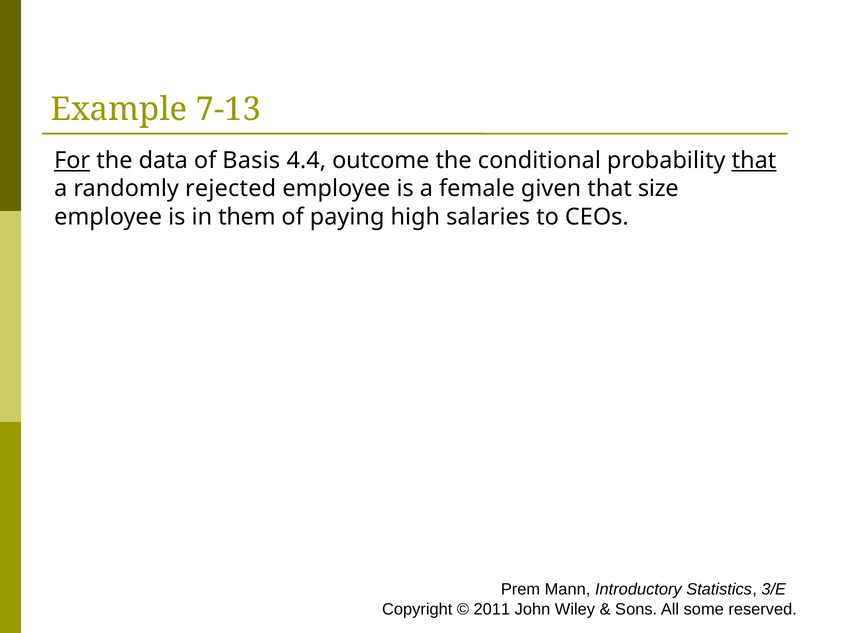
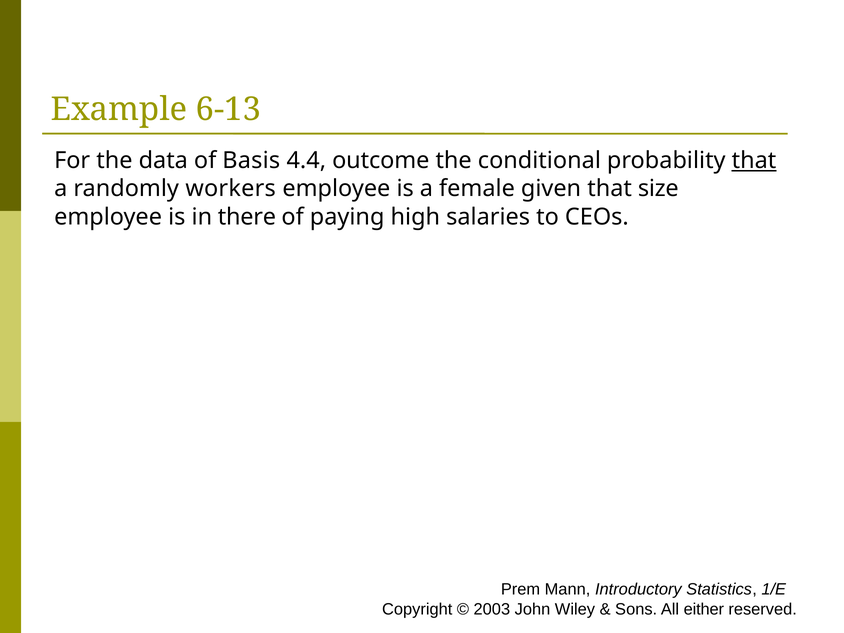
7-13: 7-13 -> 6-13
For underline: present -> none
rejected: rejected -> workers
them: them -> there
3/E: 3/E -> 1/E
2011: 2011 -> 2003
some: some -> either
